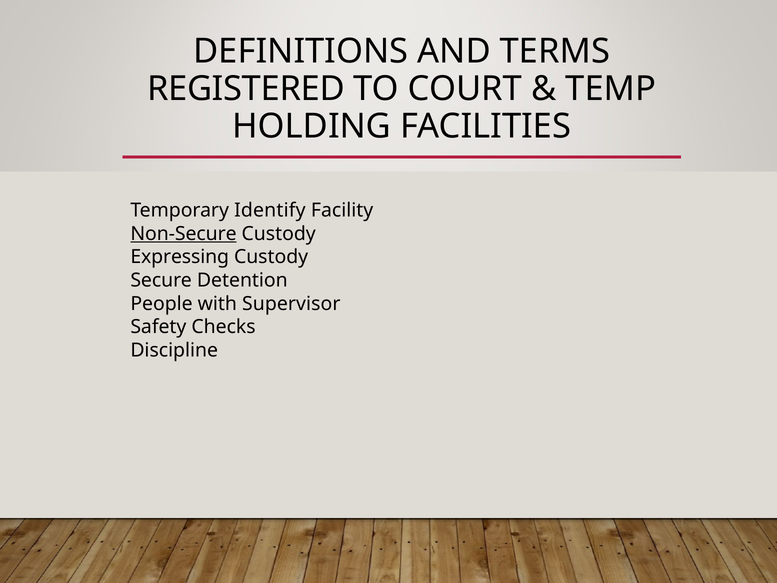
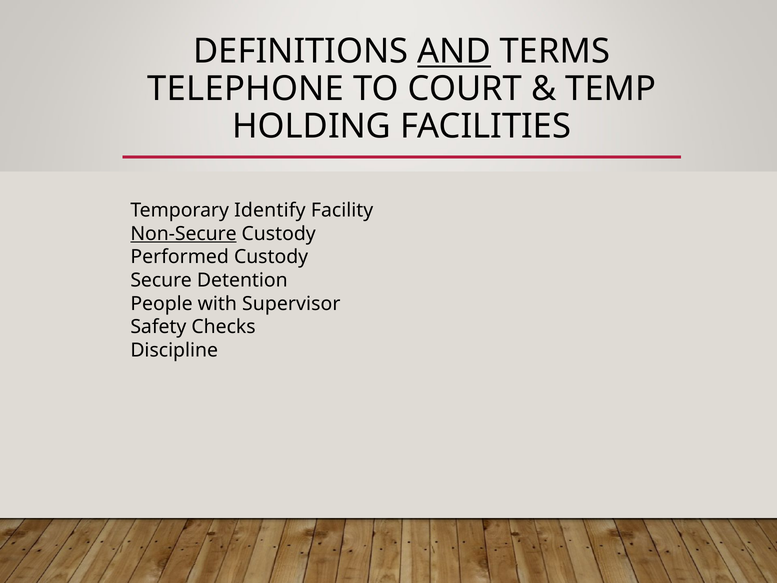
AND underline: none -> present
REGISTERED: REGISTERED -> TELEPHONE
Expressing: Expressing -> Performed
